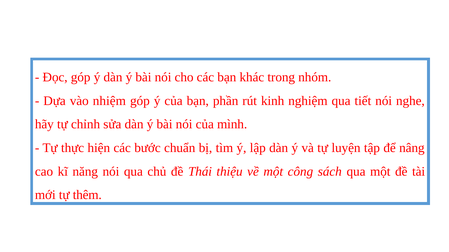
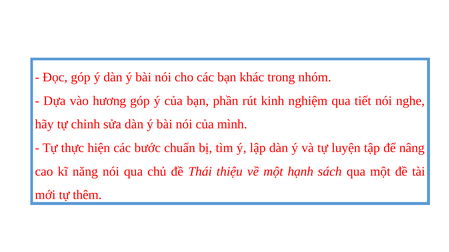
nhiệm: nhiệm -> hương
công: công -> hạnh
